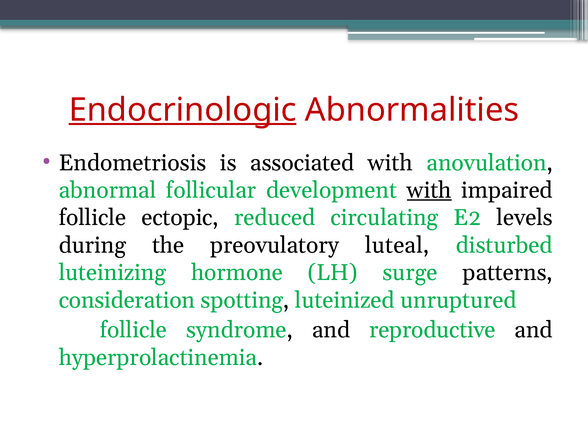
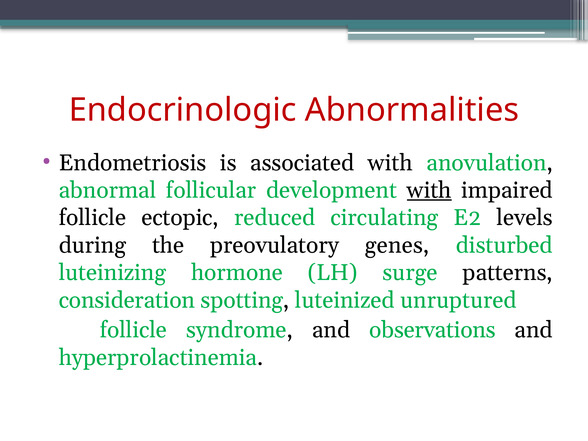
Endocrinologic underline: present -> none
luteal: luteal -> genes
reproductive: reproductive -> observations
